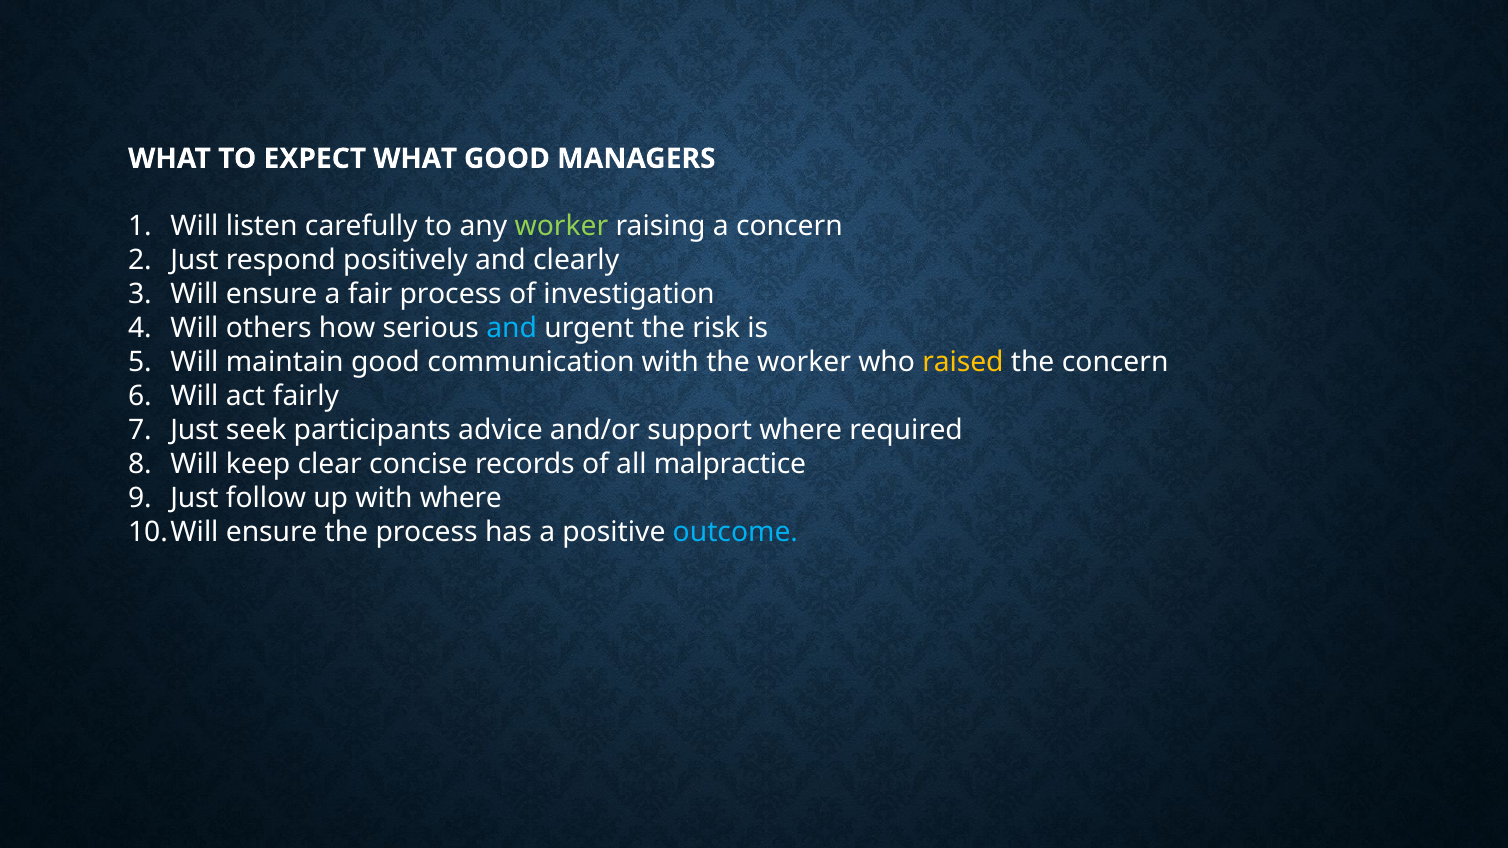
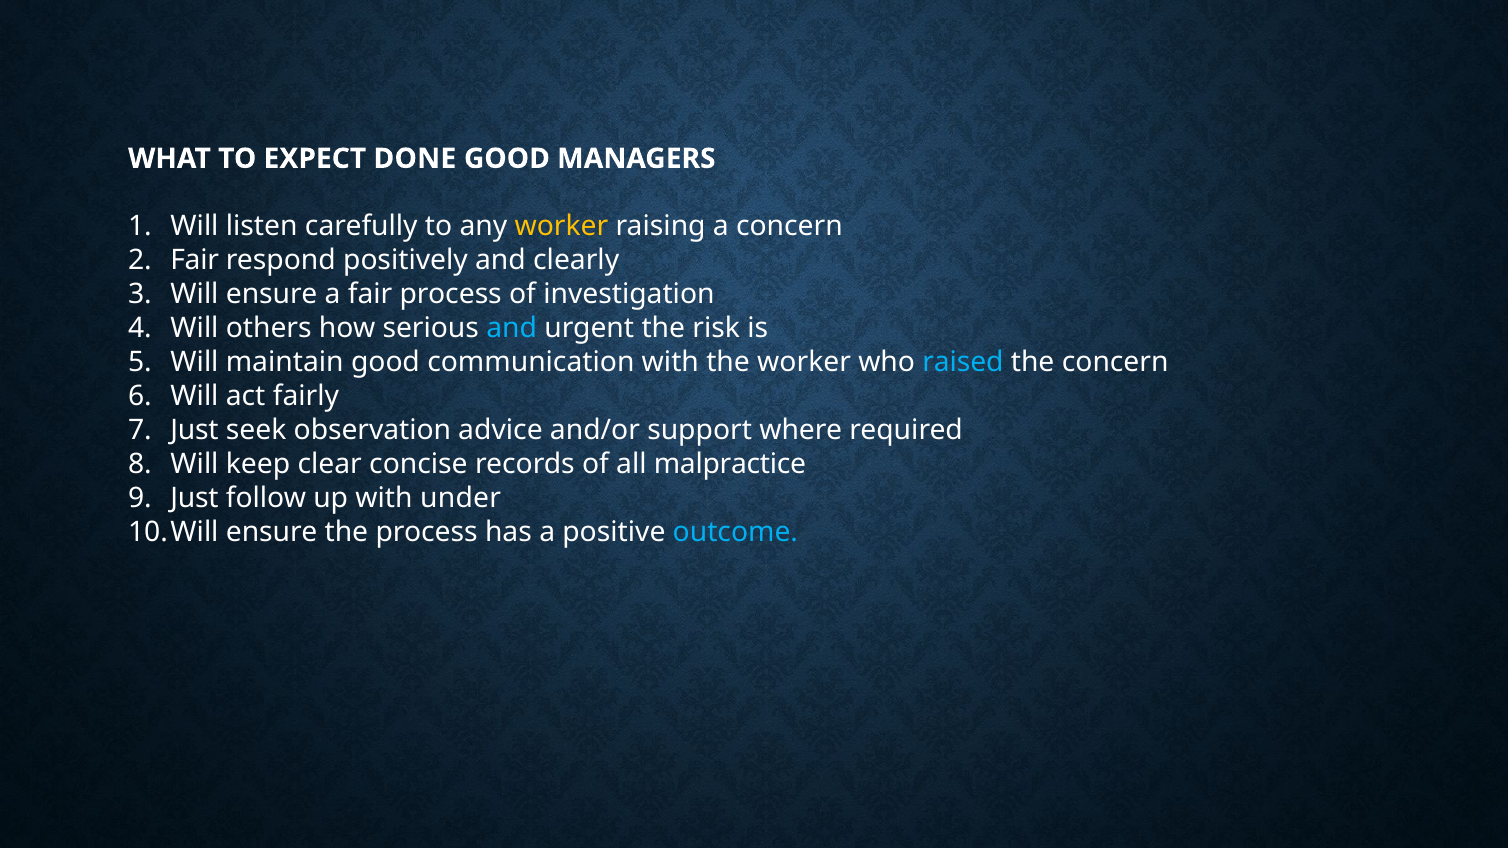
EXPECT WHAT: WHAT -> DONE
worker at (561, 226) colour: light green -> yellow
Just at (195, 260): Just -> Fair
raised colour: yellow -> light blue
participants: participants -> observation
with where: where -> under
